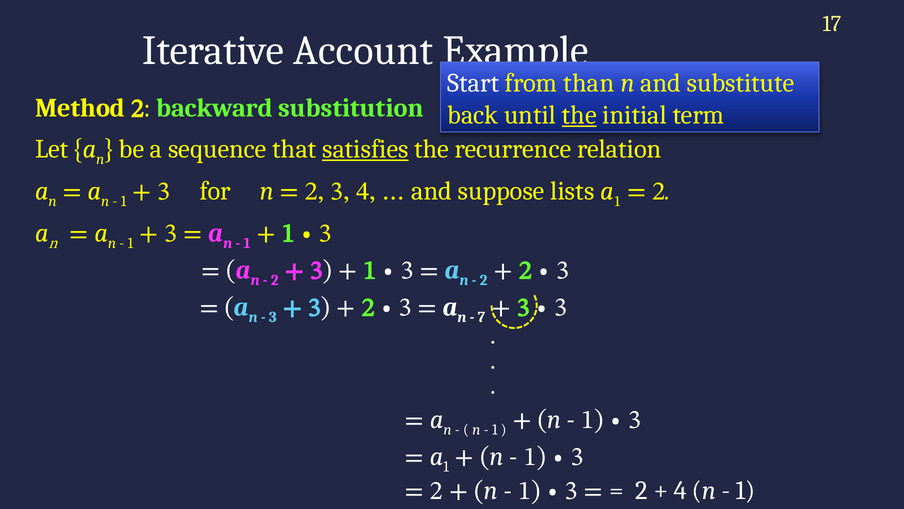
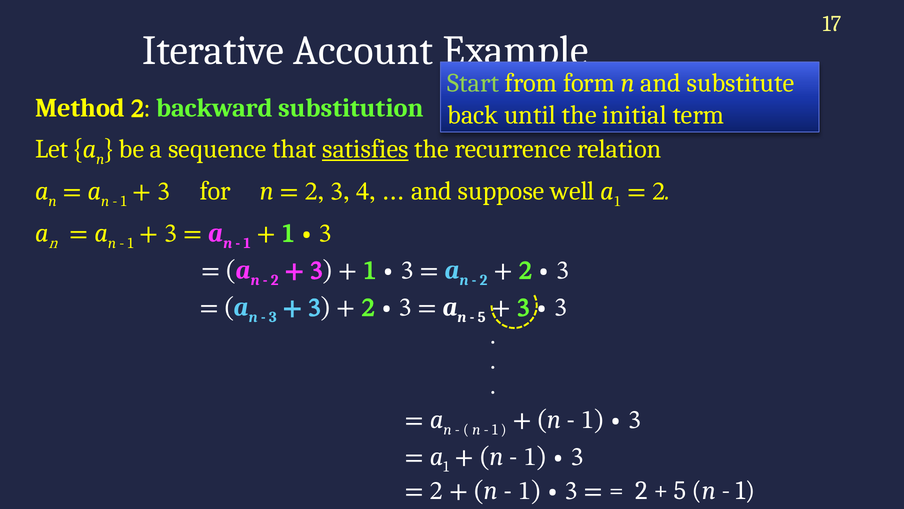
Start colour: white -> light green
than: than -> form
the at (579, 115) underline: present -> none
lists: lists -> well
7 at (481, 317): 7 -> 5
4 at (680, 490): 4 -> 5
